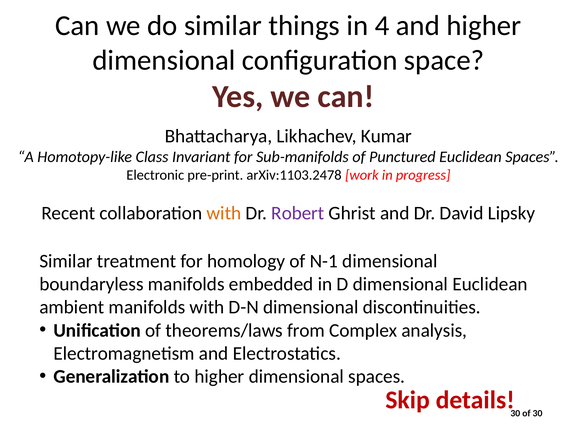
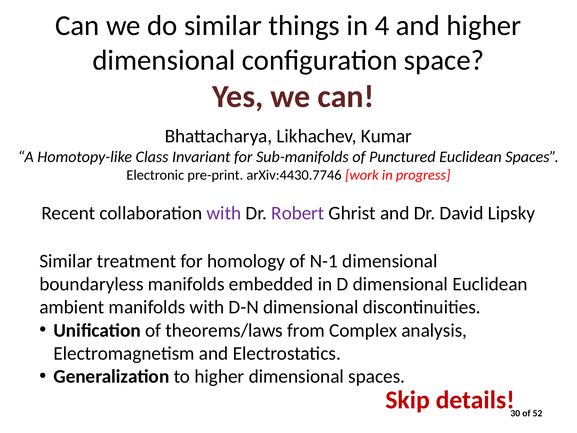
arXiv:1103.2478: arXiv:1103.2478 -> arXiv:4430.7746
with at (224, 213) colour: orange -> purple
of 30: 30 -> 52
